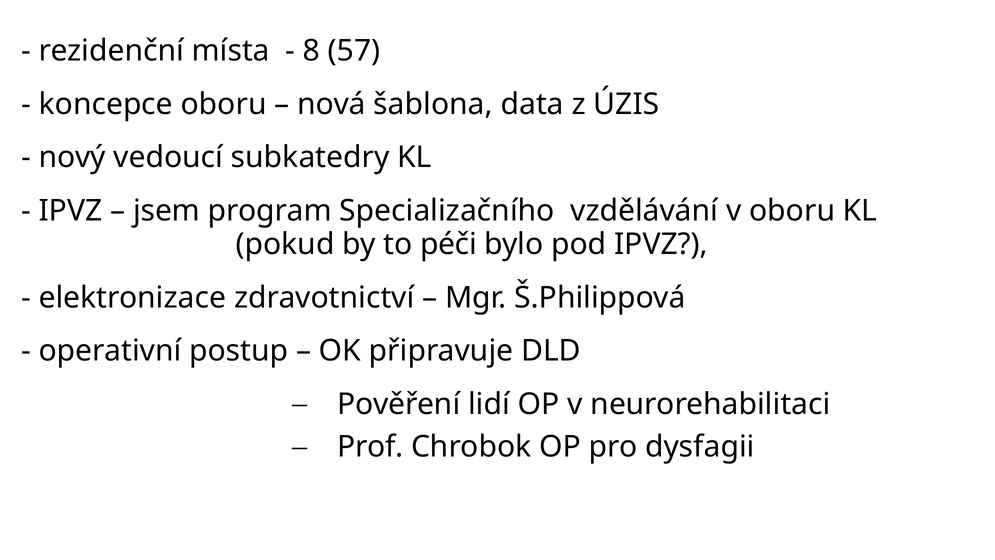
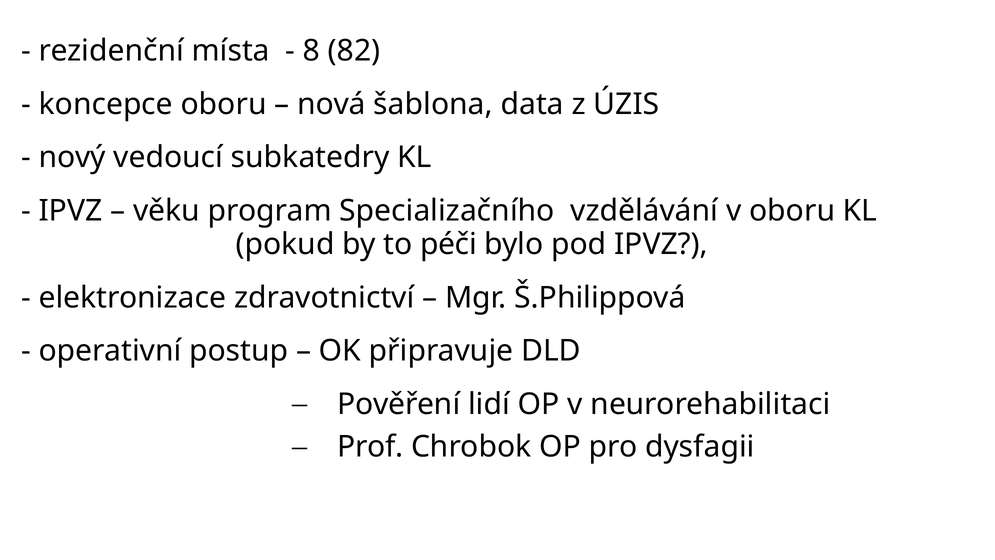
57: 57 -> 82
jsem: jsem -> věku
